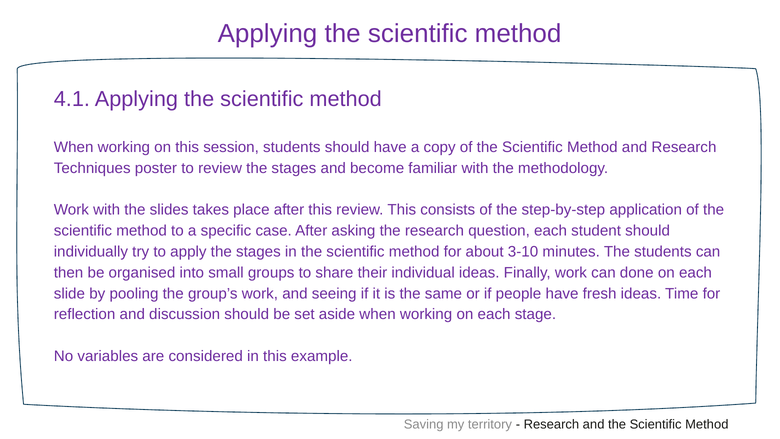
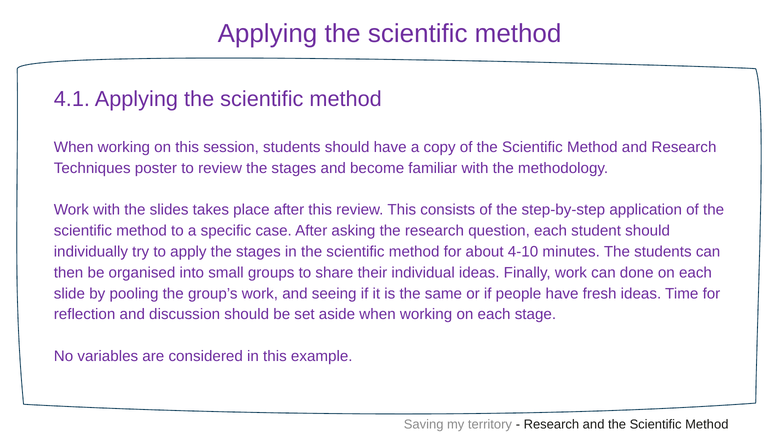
3-10: 3-10 -> 4-10
